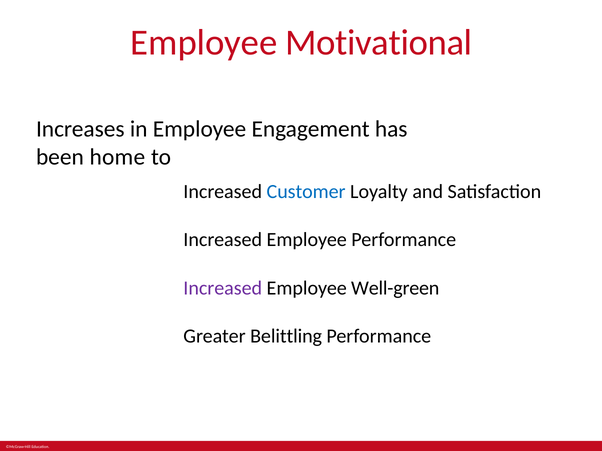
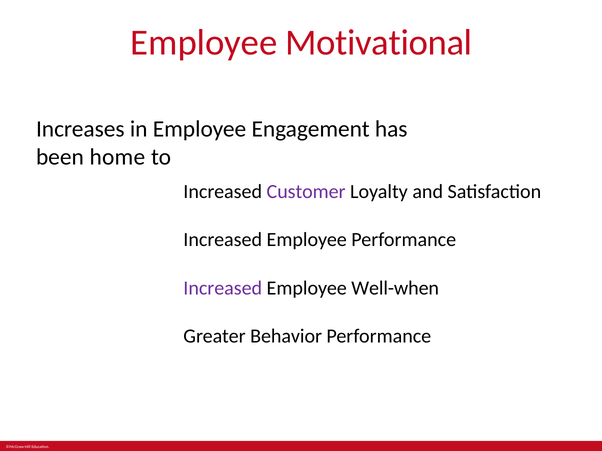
Customer colour: blue -> purple
Well-green: Well-green -> Well-when
Belittling: Belittling -> Behavior
